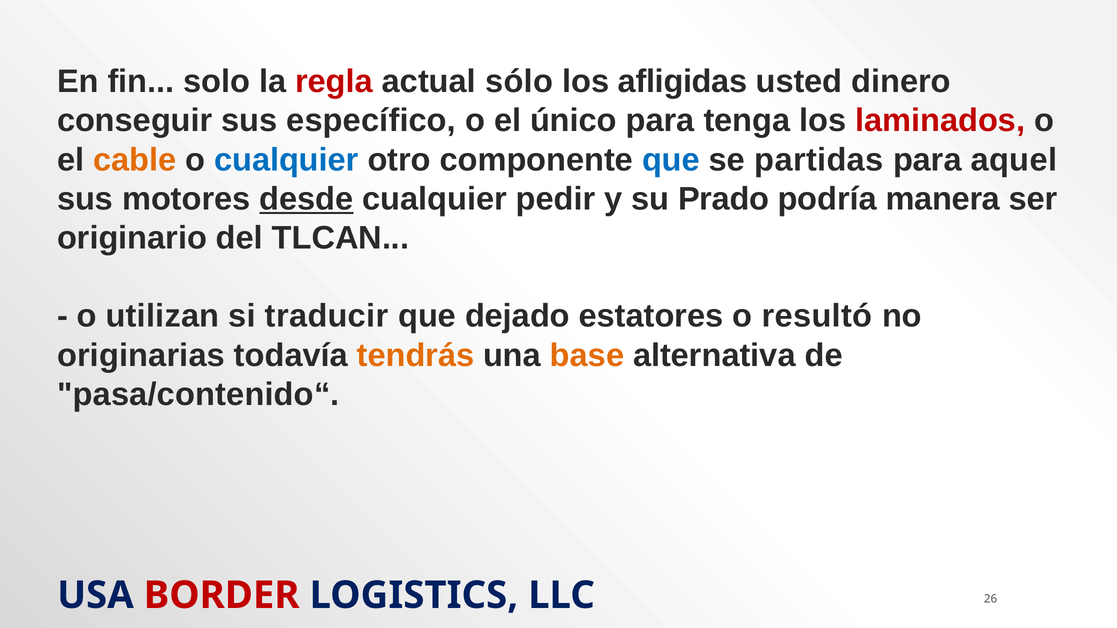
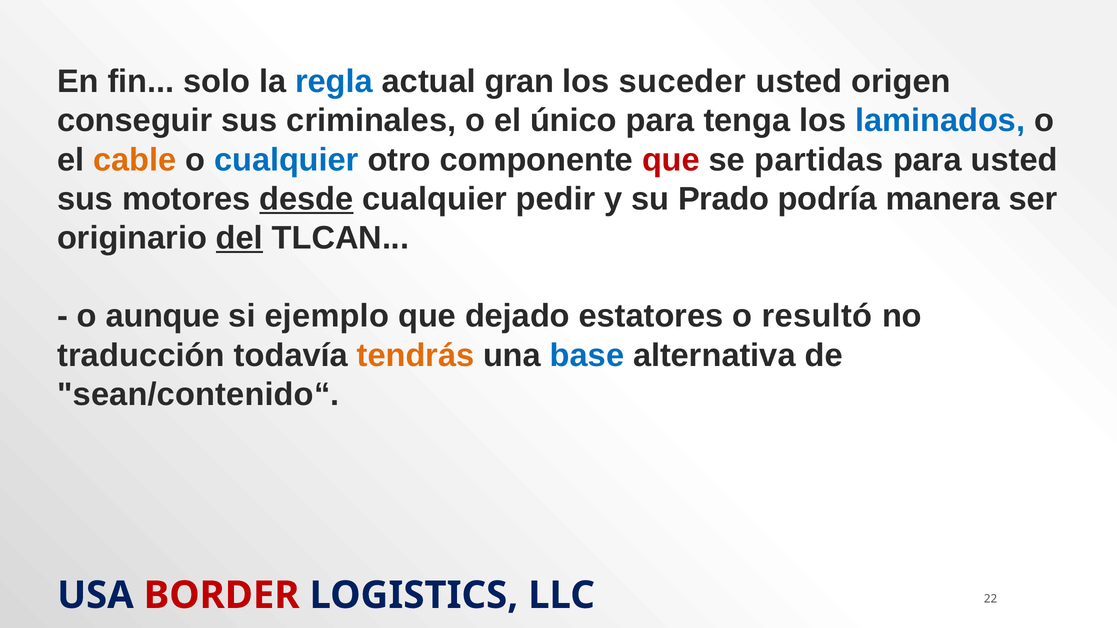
regla colour: red -> blue
sólo: sólo -> gran
afligidas: afligidas -> suceder
dinero: dinero -> origen
específico: específico -> criminales
laminados colour: red -> blue
que at (671, 160) colour: blue -> red
para aquel: aquel -> usted
del underline: none -> present
utilizan: utilizan -> aunque
traducir: traducir -> ejemplo
originarias: originarias -> traducción
base colour: orange -> blue
pasa/contenido“: pasa/contenido“ -> sean/contenido“
26: 26 -> 22
